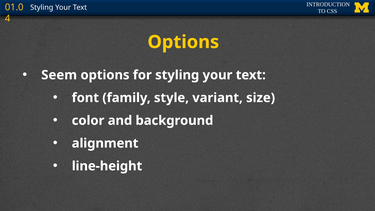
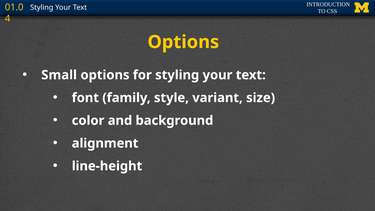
Seem: Seem -> Small
